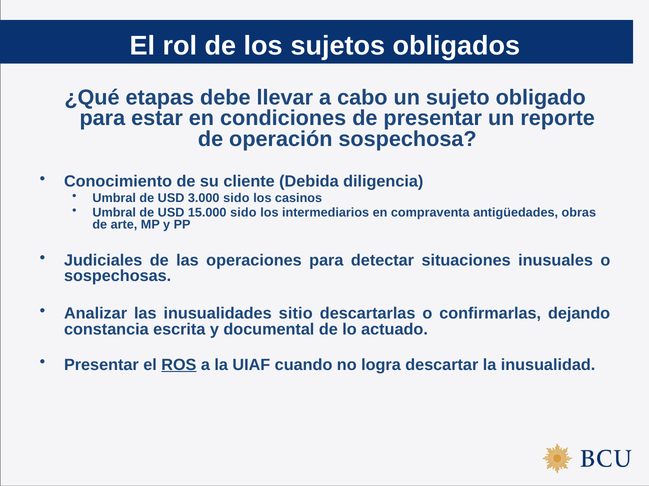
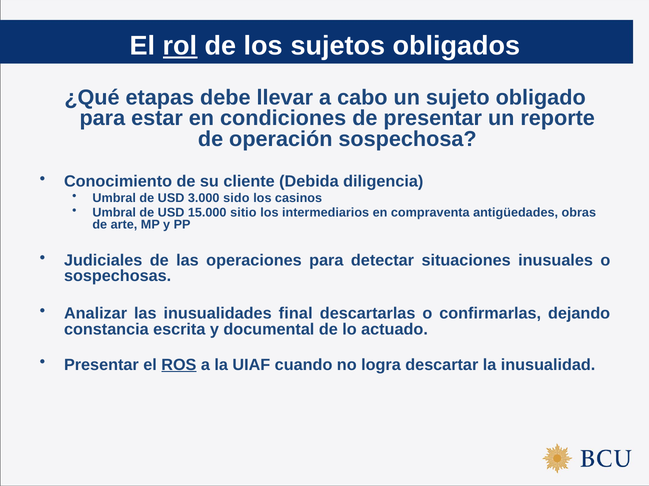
rol underline: none -> present
15.000 sido: sido -> sitio
sitio: sitio -> final
